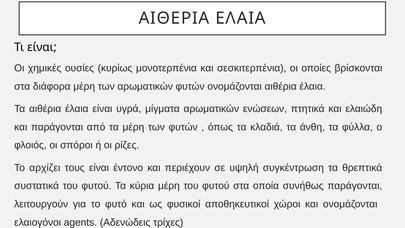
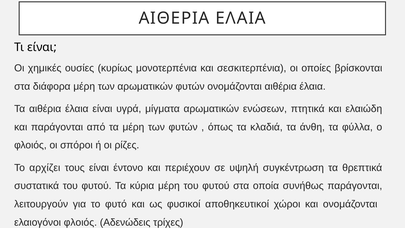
ελαιογόνοι agents: agents -> φλοιός
